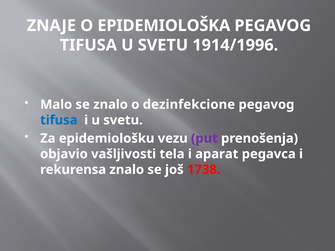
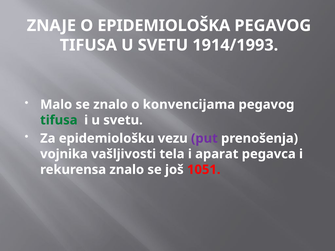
1914/1996: 1914/1996 -> 1914/1993
dezinfekcione: dezinfekcione -> konvencijama
tifusa at (59, 120) colour: blue -> green
objavio: objavio -> vojnika
1738: 1738 -> 1051
